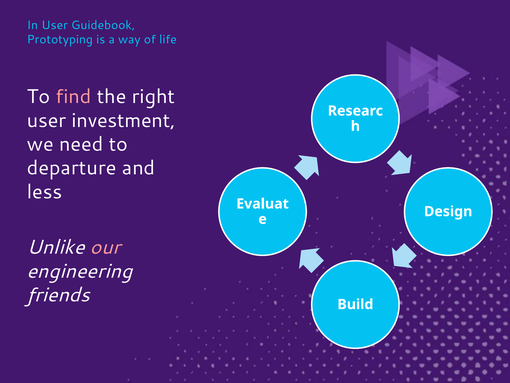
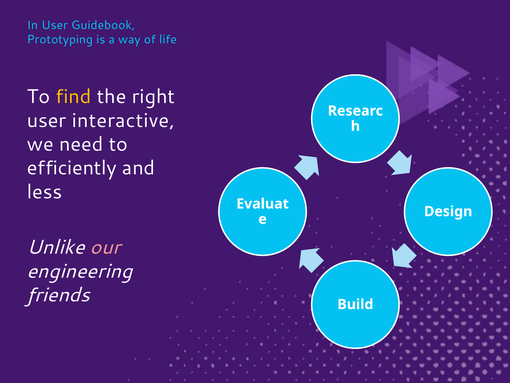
find colour: pink -> yellow
investment: investment -> interactive
departure: departure -> efficiently
